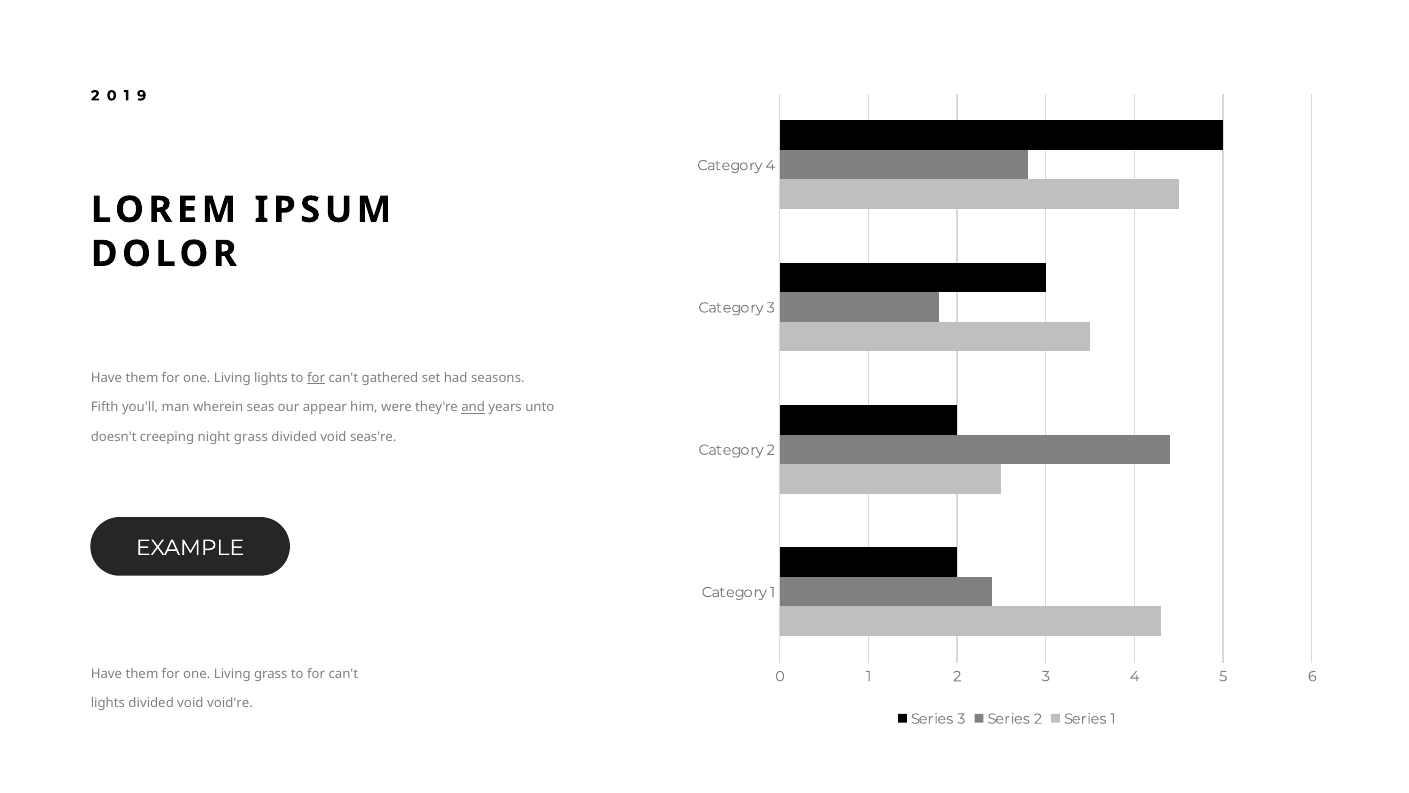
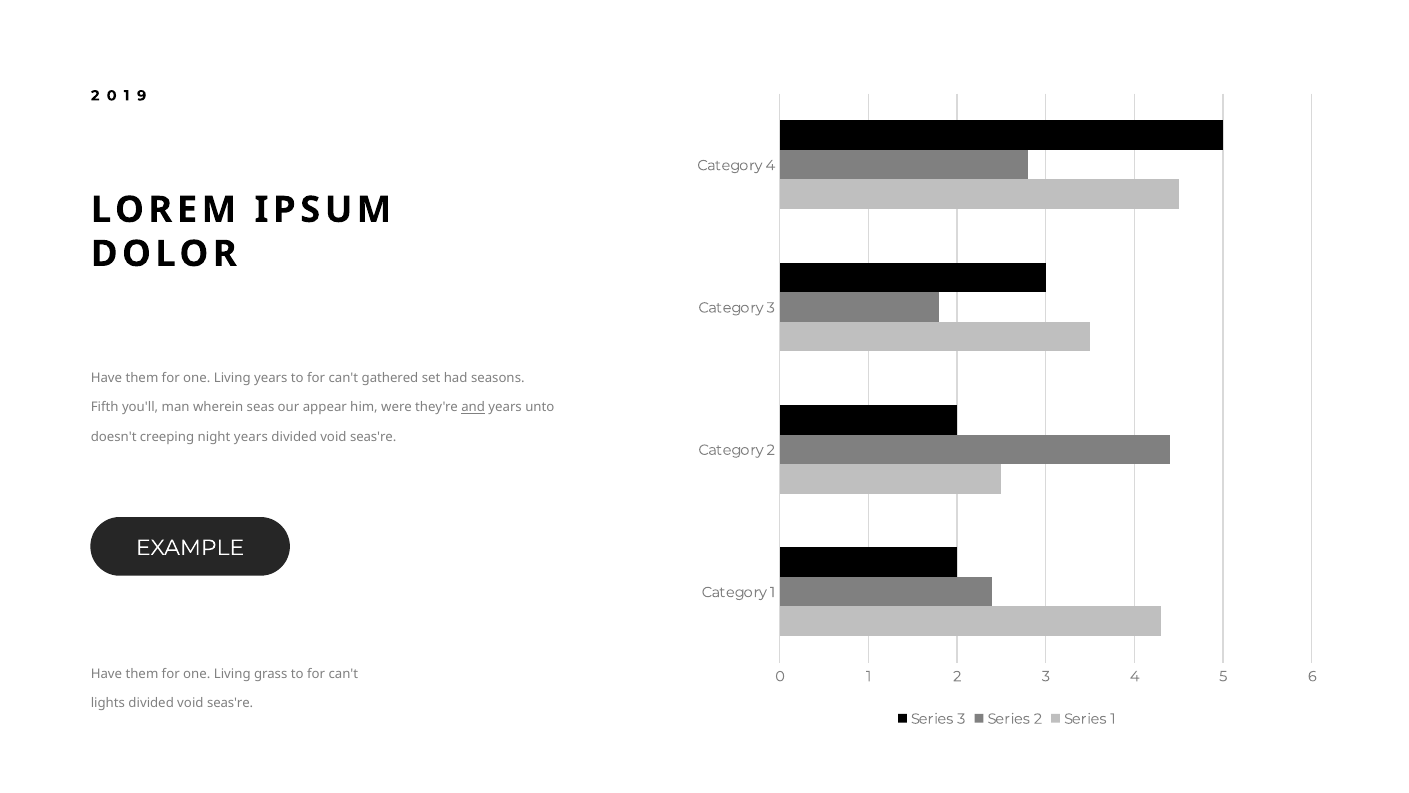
Living lights: lights -> years
for at (316, 378) underline: present -> none
night grass: grass -> years
lights divided void void're: void're -> seas're
